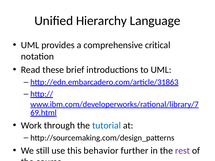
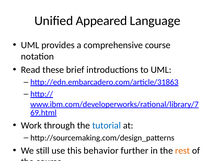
Hierarchy: Hierarchy -> Appeared
comprehensive critical: critical -> course
rest colour: purple -> orange
